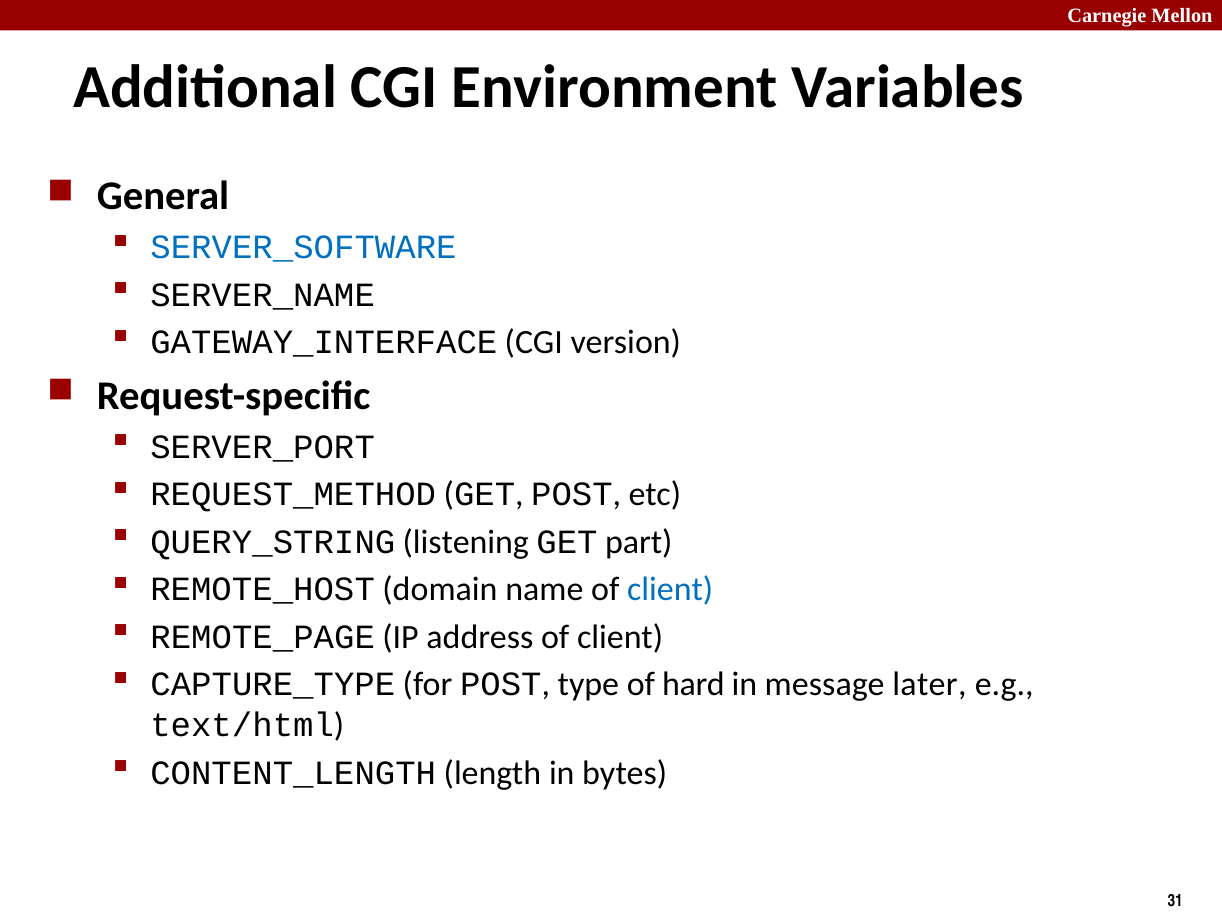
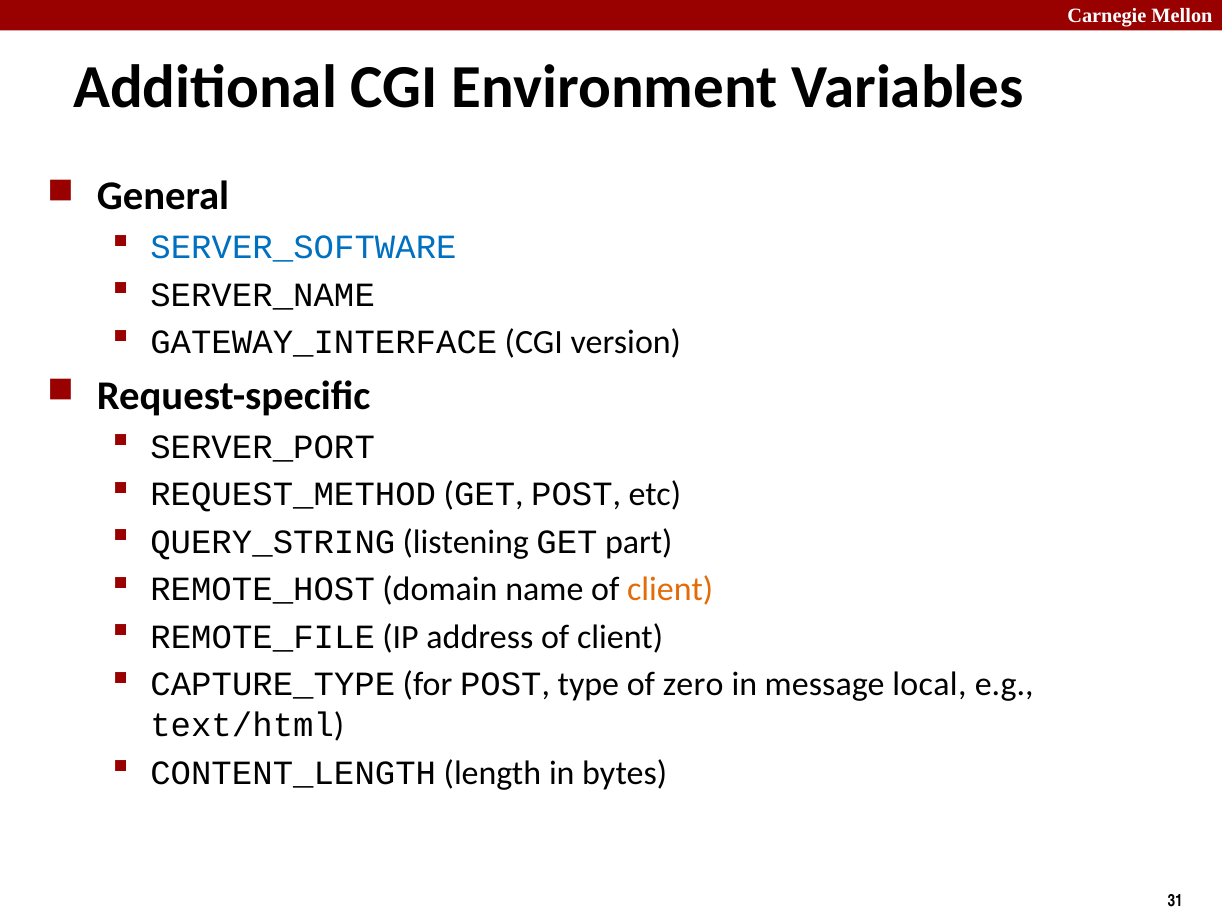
client at (670, 590) colour: blue -> orange
REMOTE_PAGE: REMOTE_PAGE -> REMOTE_FILE
hard: hard -> zero
later: later -> local
